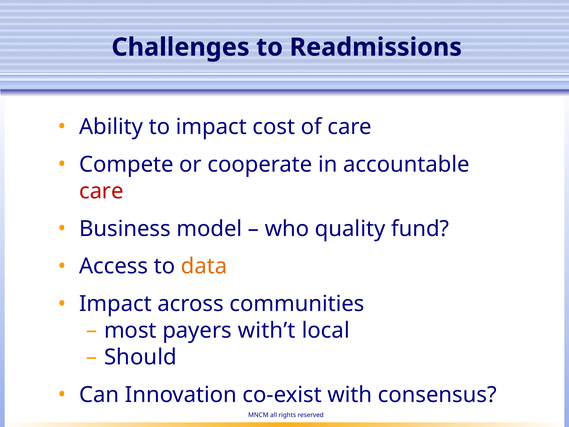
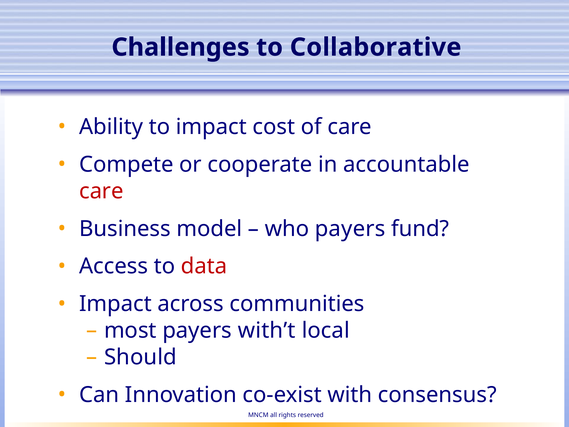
Readmissions: Readmissions -> Collaborative
who quality: quality -> payers
data colour: orange -> red
